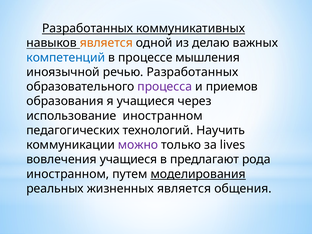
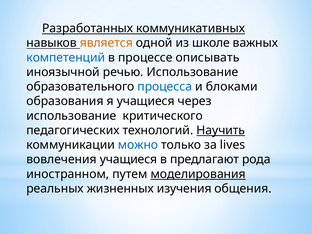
делаю: делаю -> школе
мышления: мышления -> описывать
речью Разработанных: Разработанных -> Использование
процесса colour: purple -> blue
приемов: приемов -> блоками
использование иностранном: иностранном -> критического
Научить underline: none -> present
можно colour: purple -> blue
жизненных является: является -> изучения
